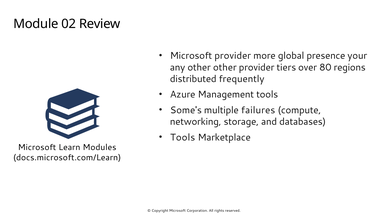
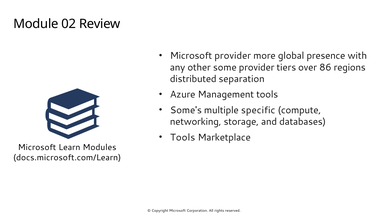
your: your -> with
other other: other -> some
80: 80 -> 86
frequently: frequently -> separation
failures: failures -> specific
